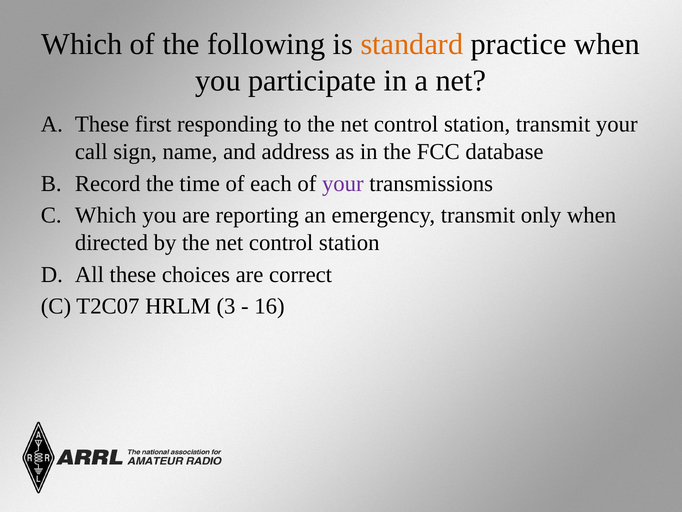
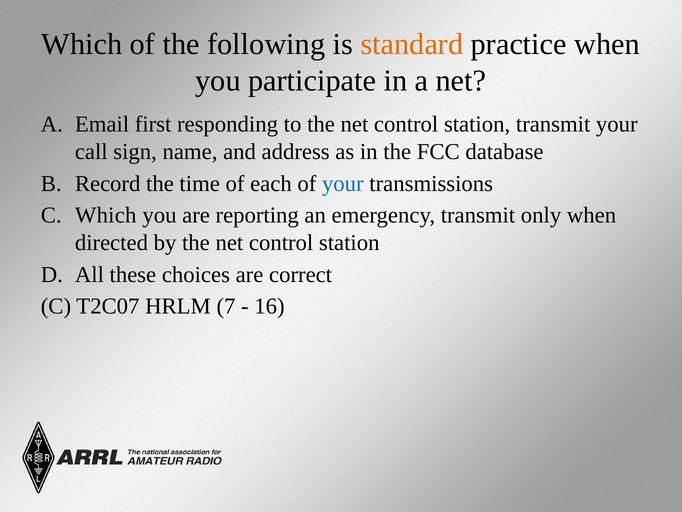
A These: These -> Email
your at (343, 183) colour: purple -> blue
3: 3 -> 7
